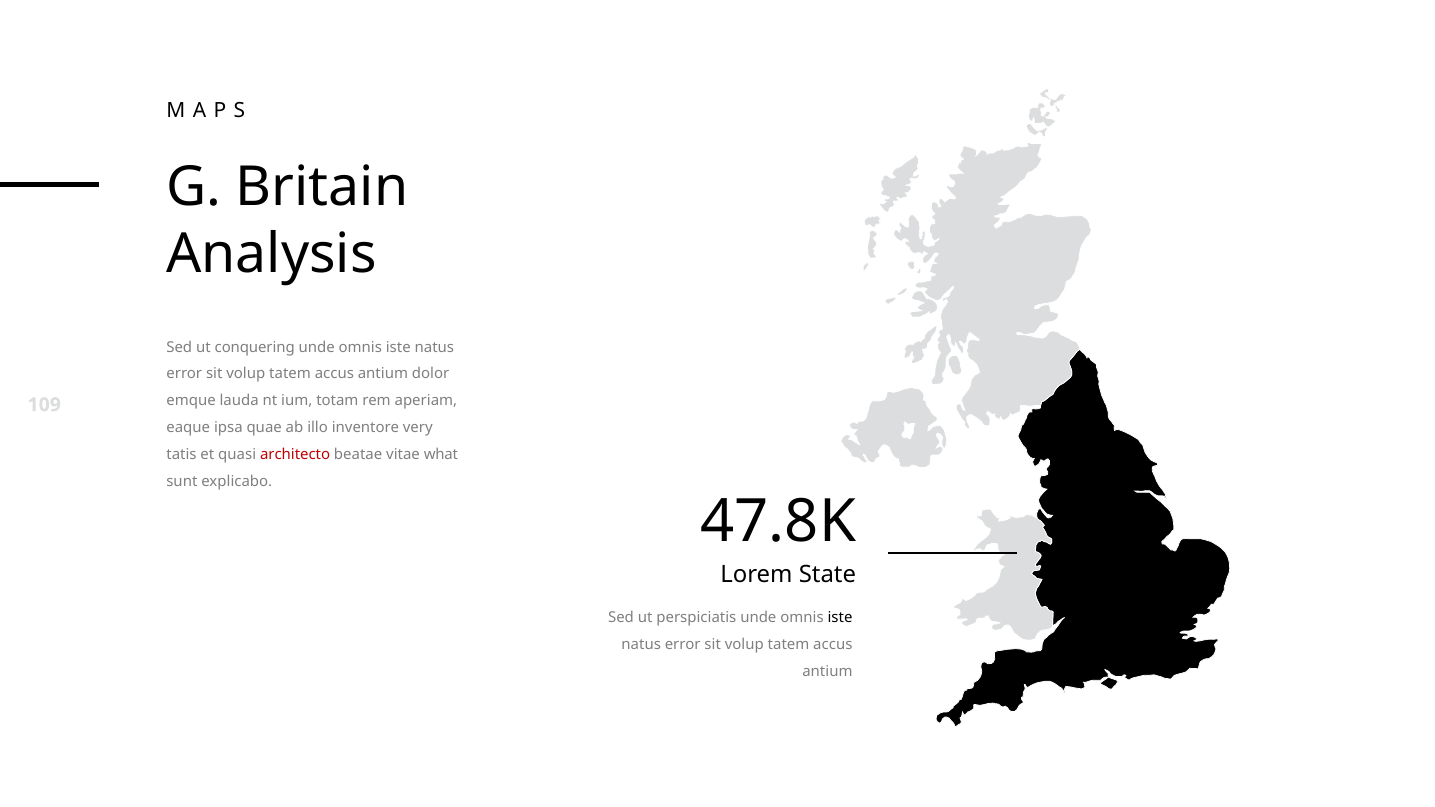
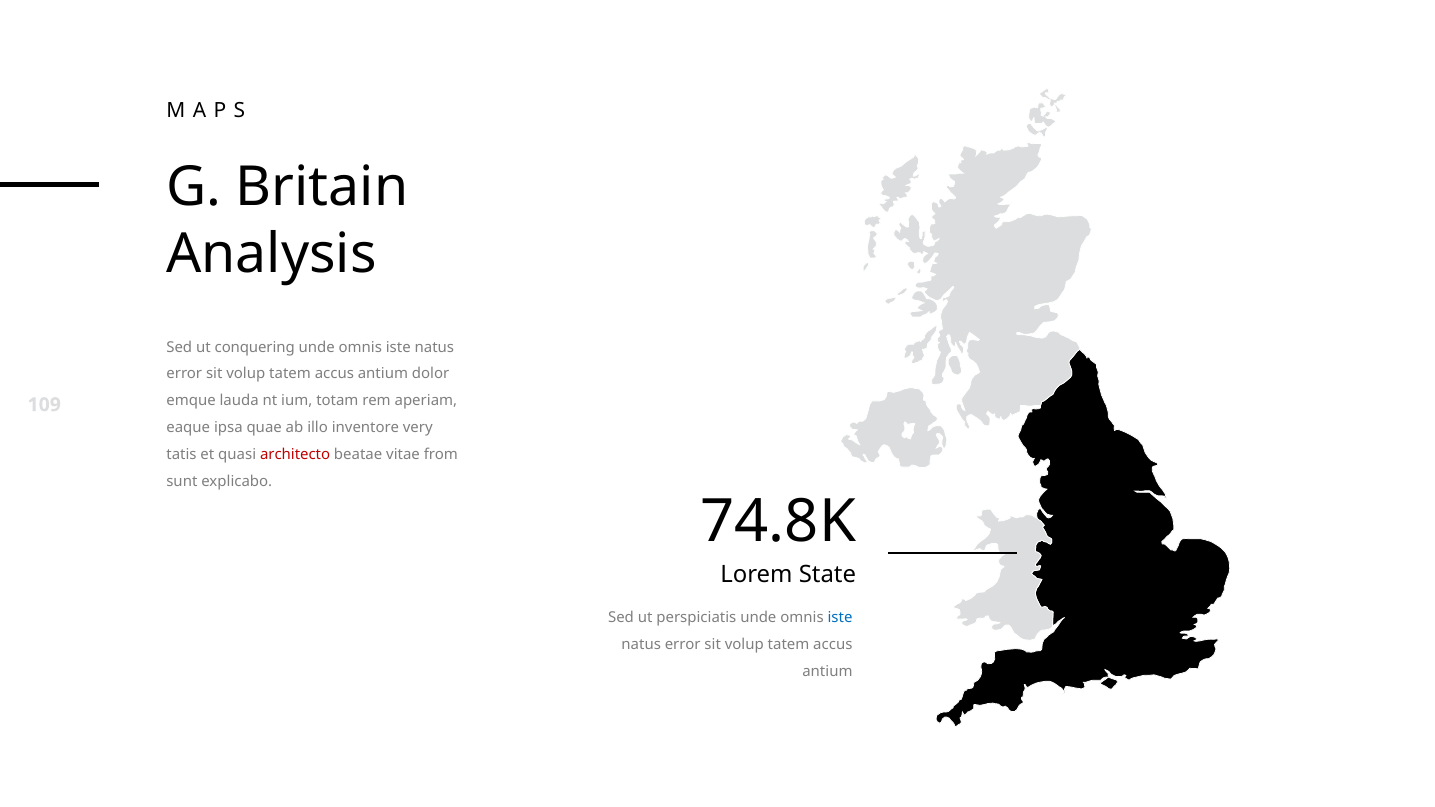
what: what -> from
47.8K: 47.8K -> 74.8K
iste at (840, 618) colour: black -> blue
